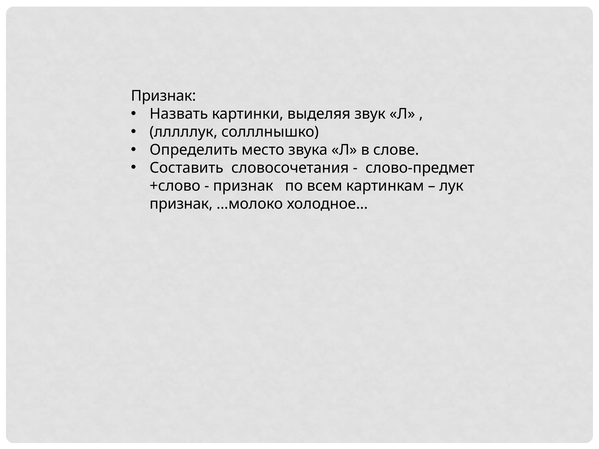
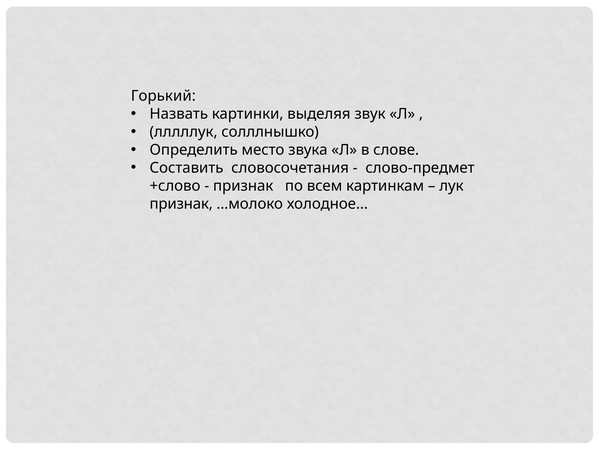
Признак at (163, 96): Признак -> Горький
